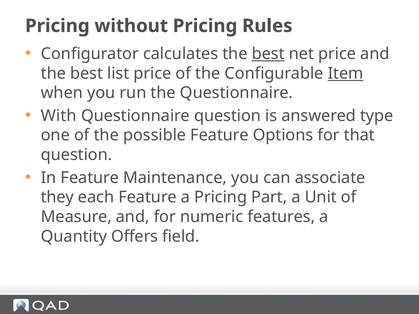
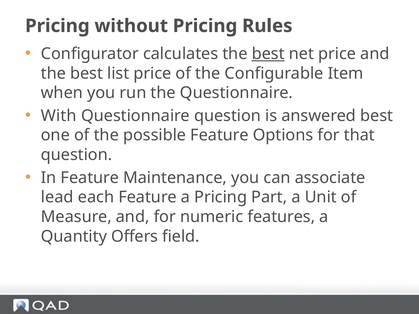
Item underline: present -> none
answered type: type -> best
they: they -> lead
